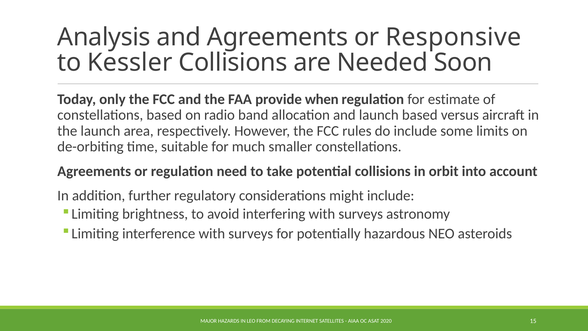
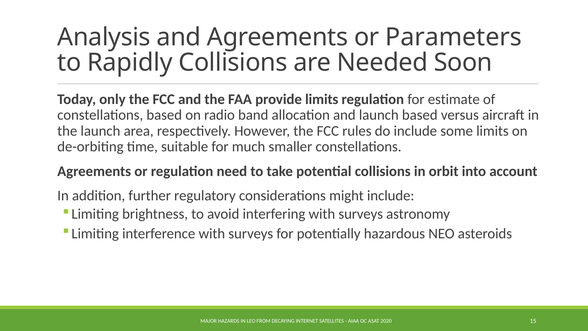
Responsive: Responsive -> Parameters
Kessler: Kessler -> Rapidly
provide when: when -> limits
